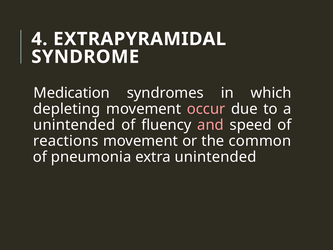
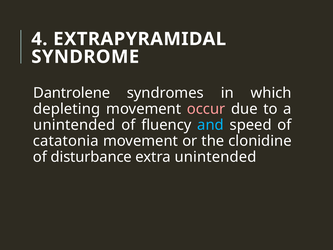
Medication: Medication -> Dantrolene
and colour: pink -> light blue
reactions: reactions -> catatonia
common: common -> clonidine
pneumonia: pneumonia -> disturbance
